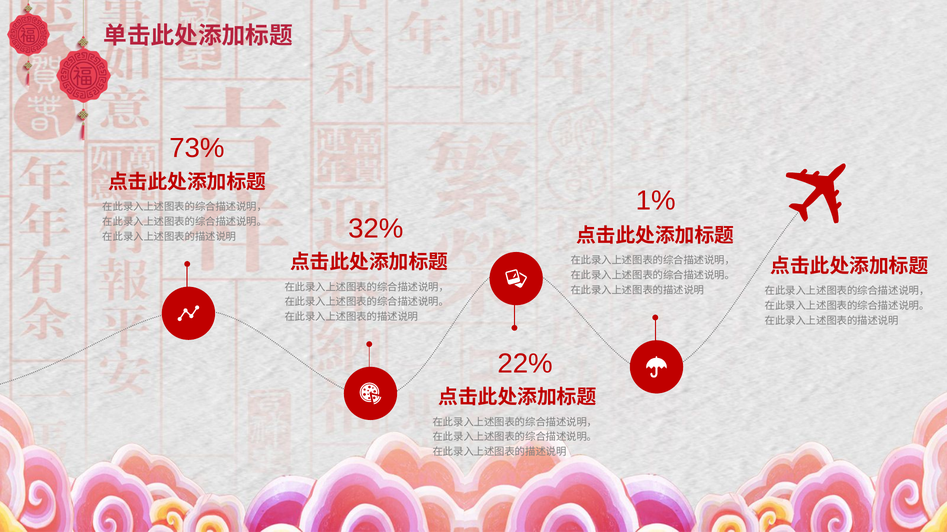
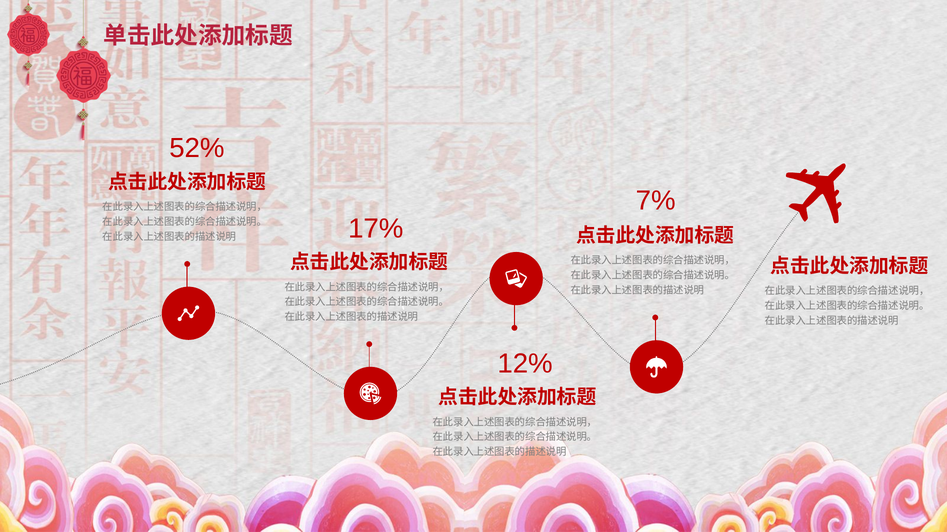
73%: 73% -> 52%
1%: 1% -> 7%
32%: 32% -> 17%
22%: 22% -> 12%
